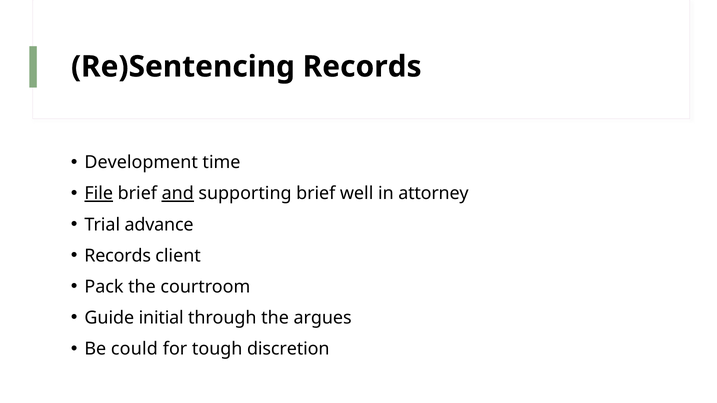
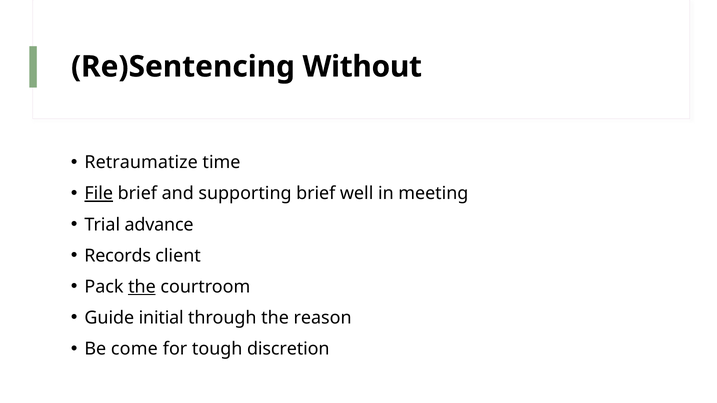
Re)Sentencing Records: Records -> Without
Development: Development -> Retraumatize
and underline: present -> none
attorney: attorney -> meeting
the at (142, 287) underline: none -> present
argues: argues -> reason
could: could -> come
